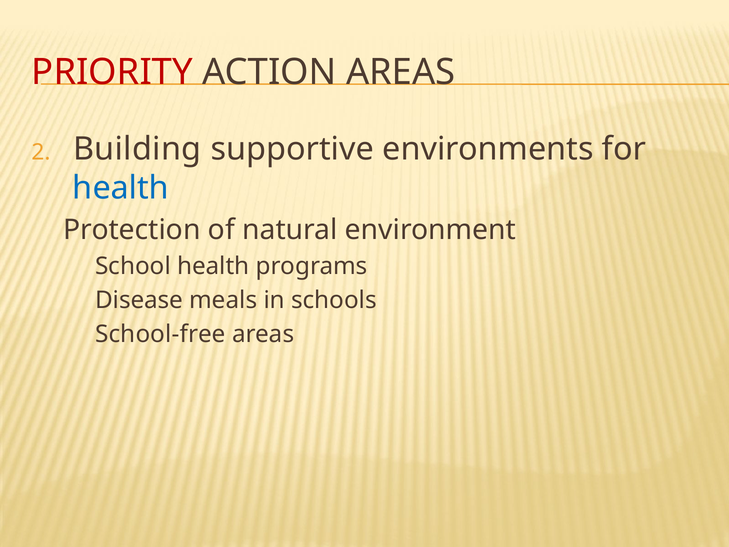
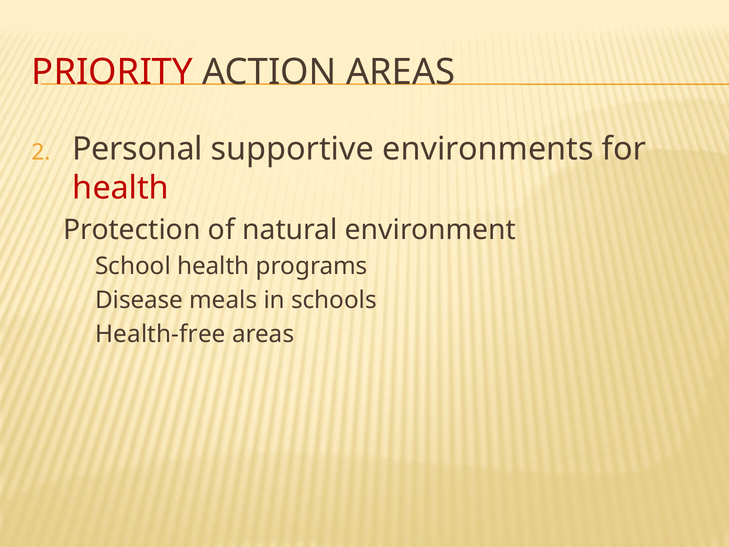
Building: Building -> Personal
health at (121, 188) colour: blue -> red
School-free: School-free -> Health-free
